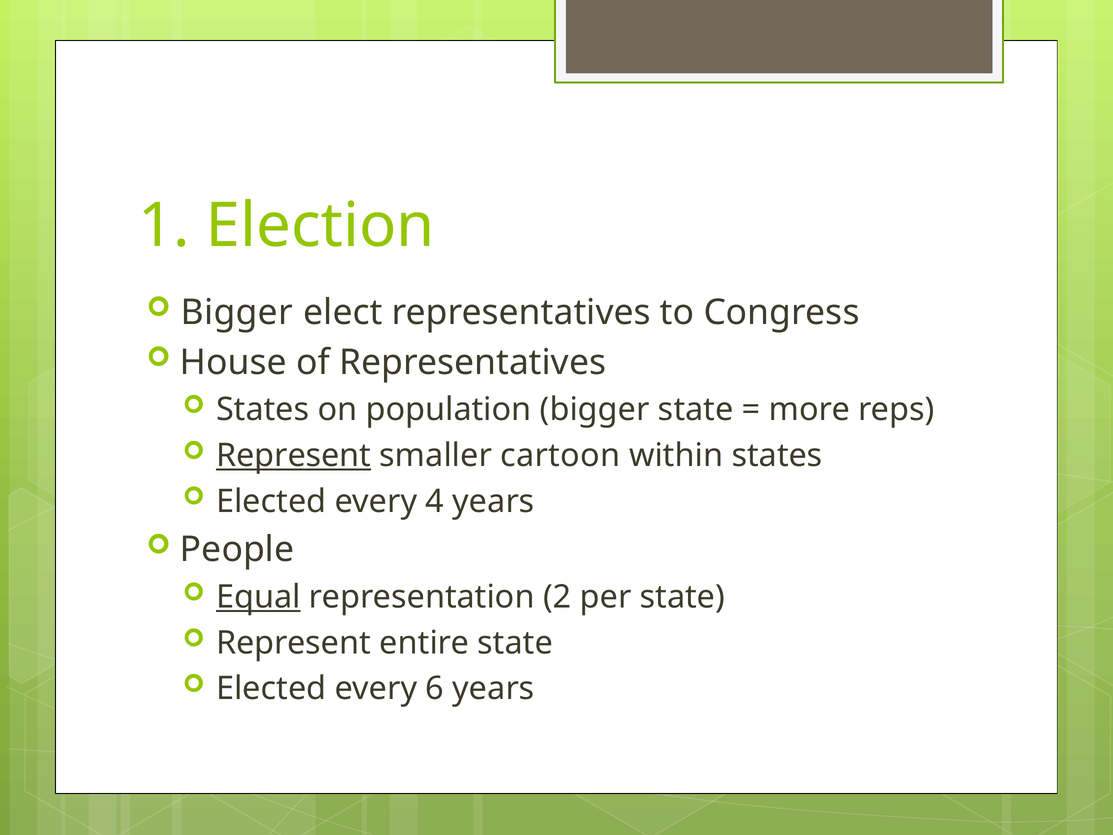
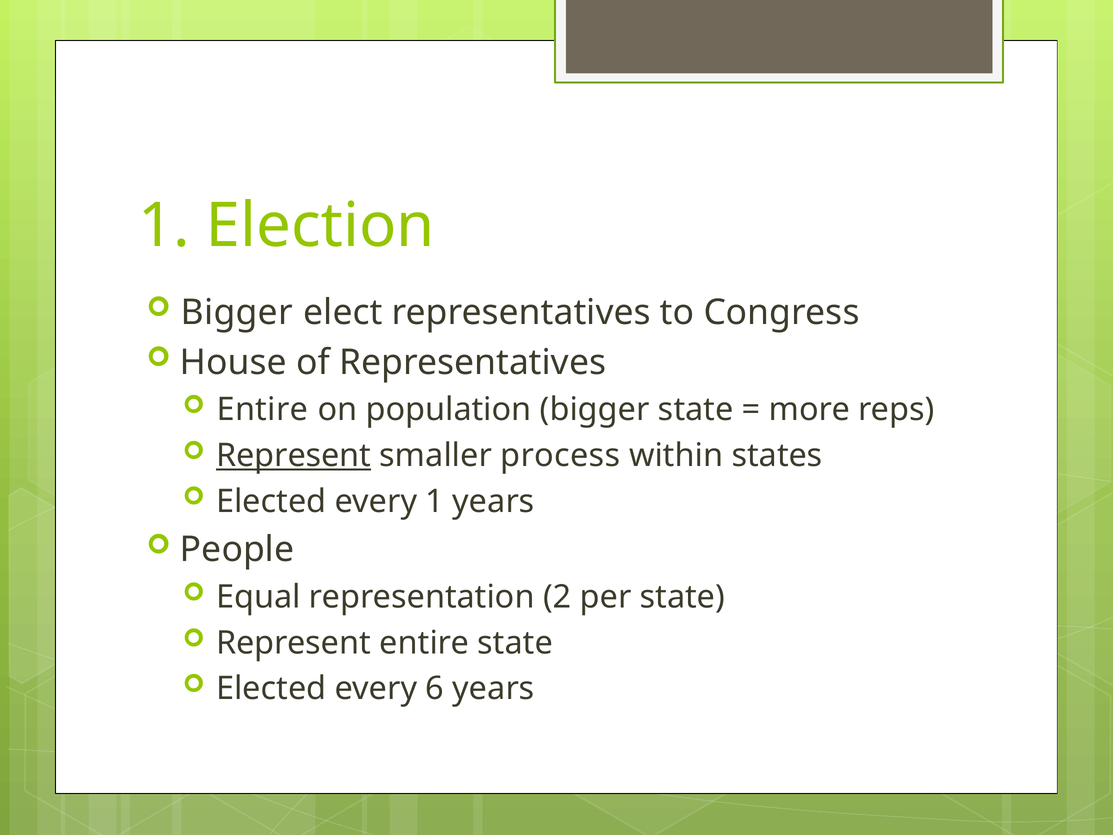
States at (263, 410): States -> Entire
cartoon: cartoon -> process
every 4: 4 -> 1
Equal underline: present -> none
